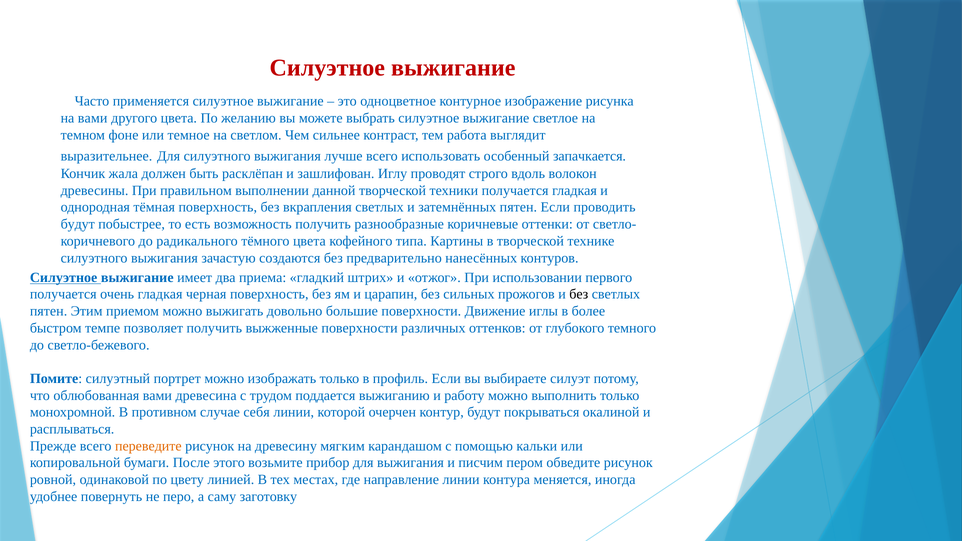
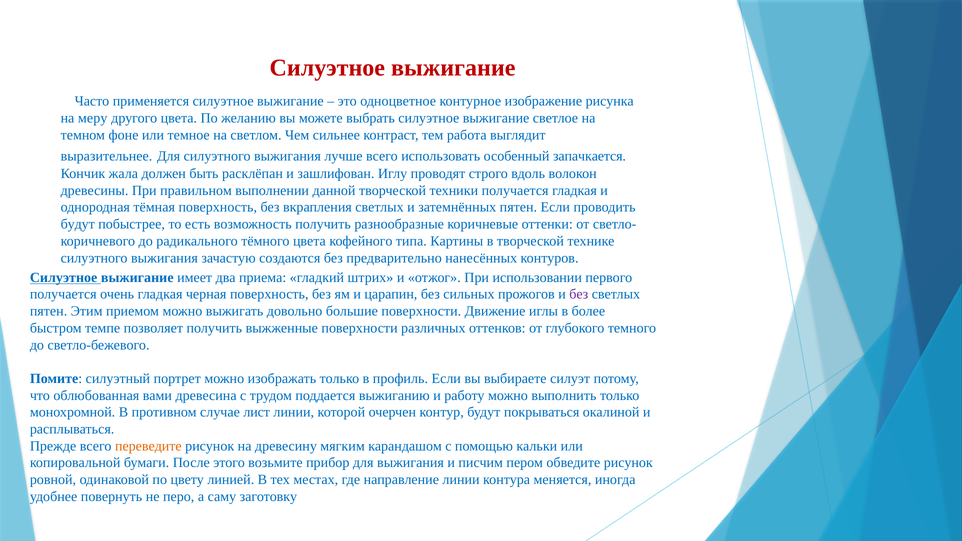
на вами: вами -> меру
без at (579, 294) colour: black -> purple
себя: себя -> лист
